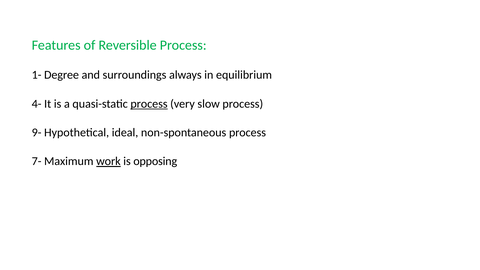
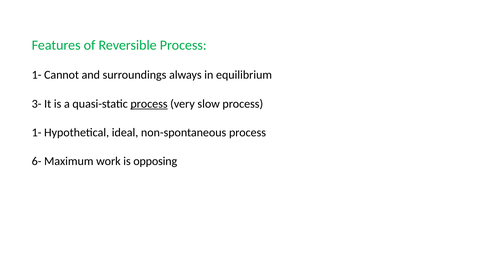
Degree: Degree -> Cannot
4-: 4- -> 3-
9- at (37, 133): 9- -> 1-
7-: 7- -> 6-
work underline: present -> none
